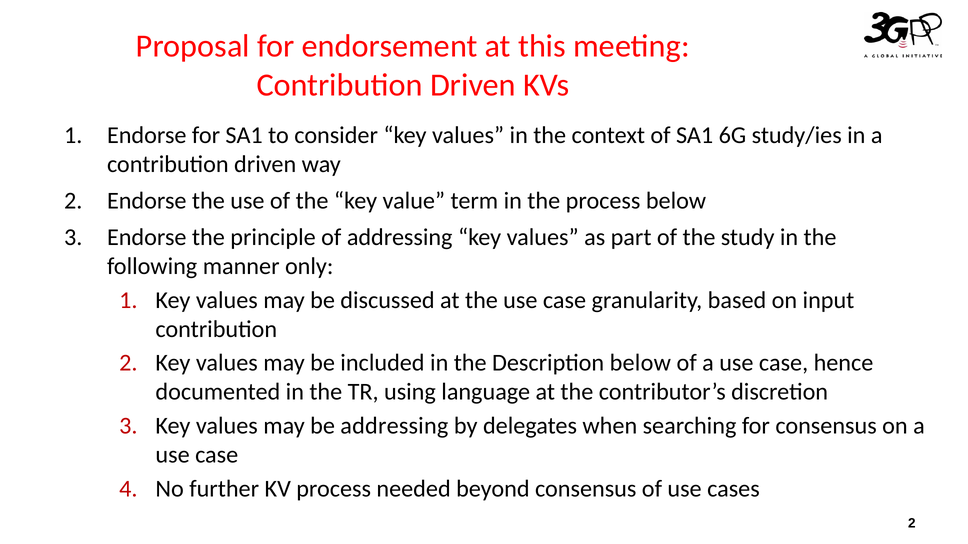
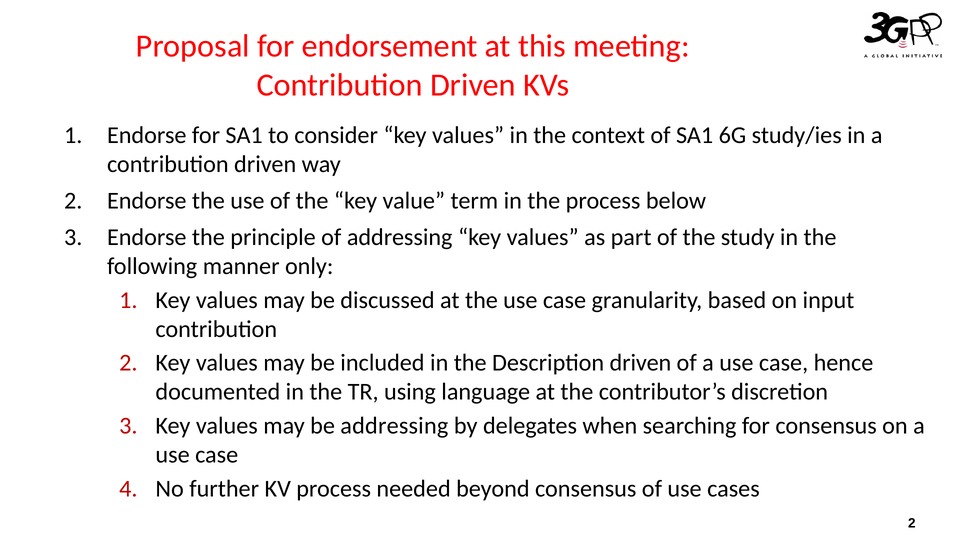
Description below: below -> driven
